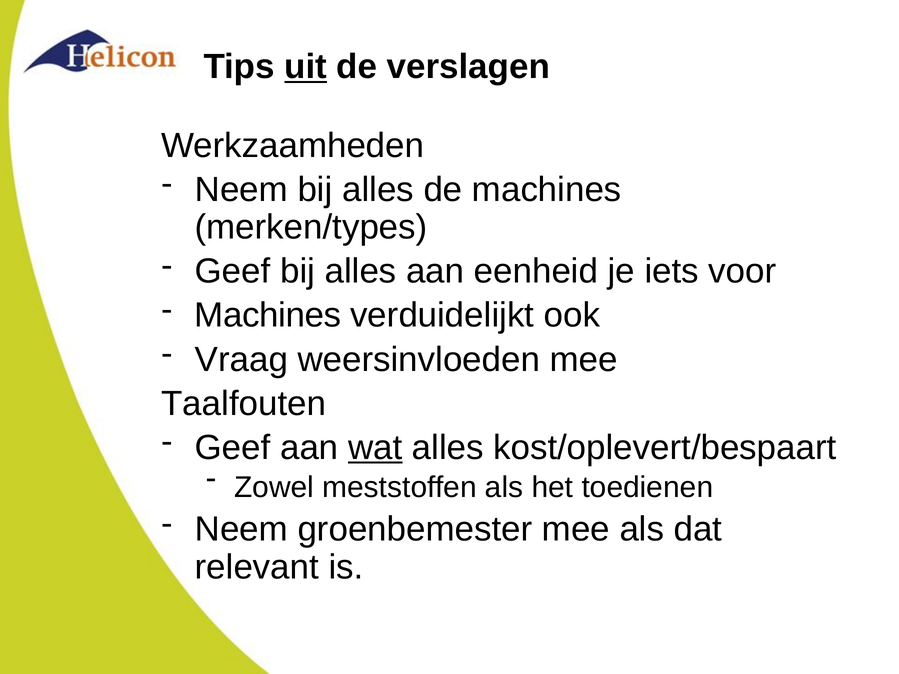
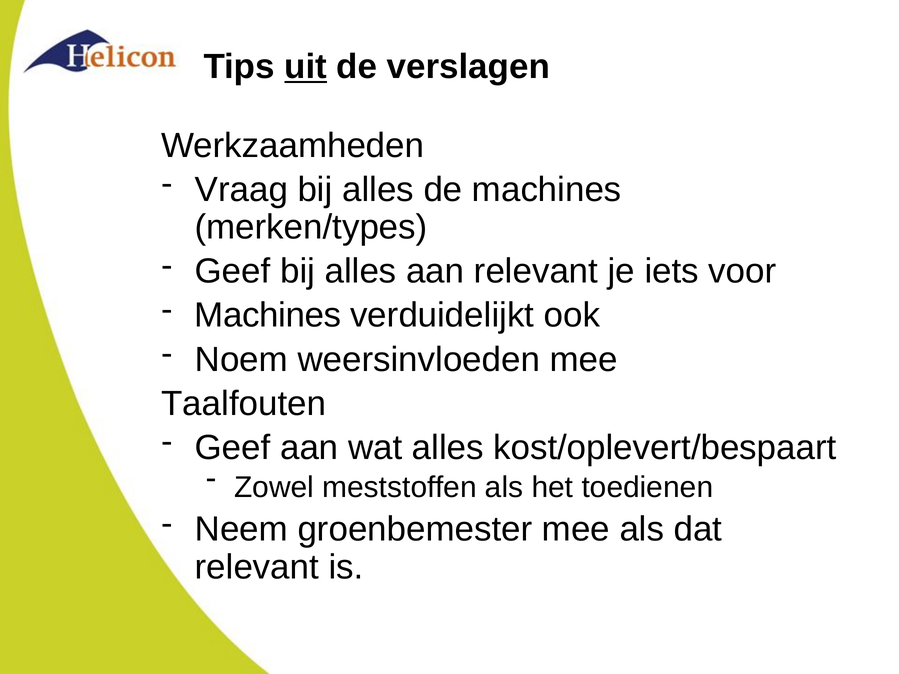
Neem at (241, 190): Neem -> Vraag
aan eenheid: eenheid -> relevant
Vraag: Vraag -> Noem
wat underline: present -> none
